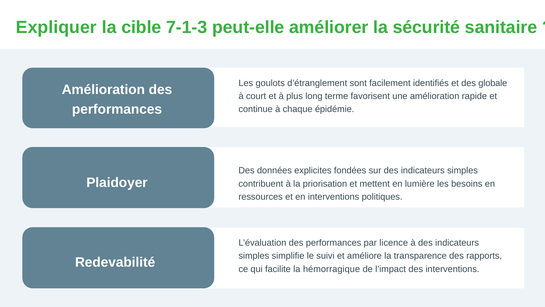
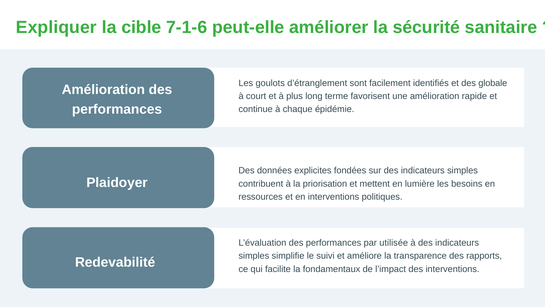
7-1-3: 7-1-3 -> 7-1-6
licence: licence -> utilisée
hémorragique: hémorragique -> fondamentaux
